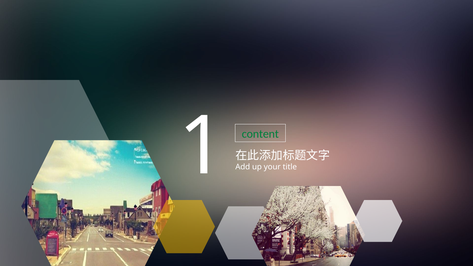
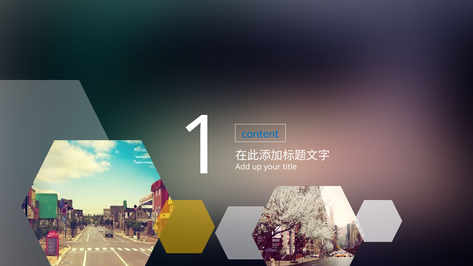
content colour: green -> blue
